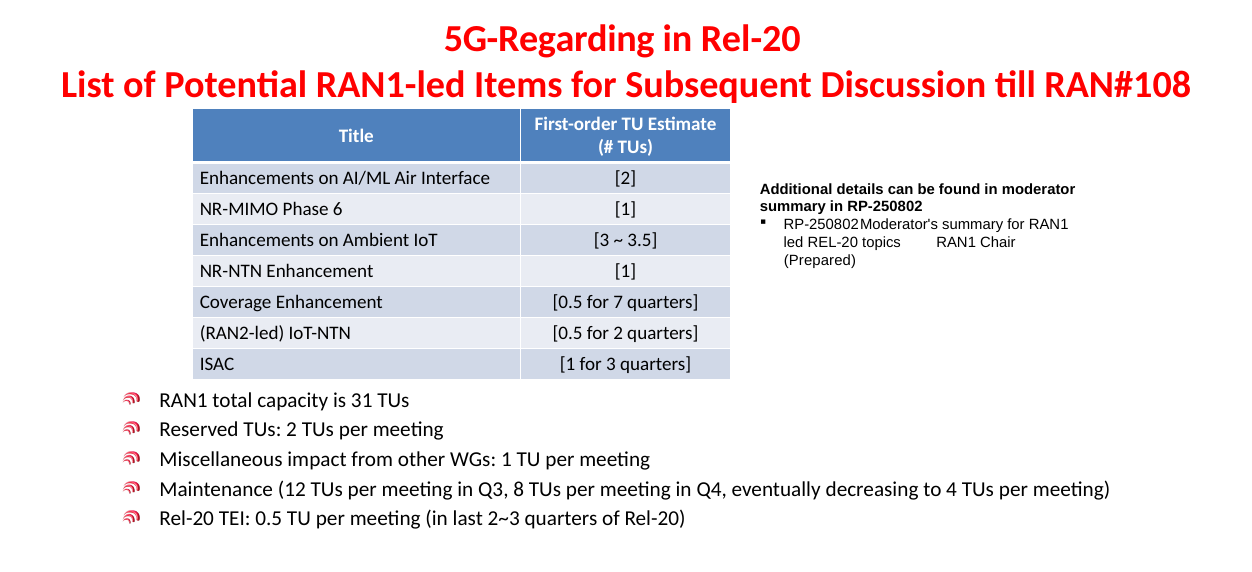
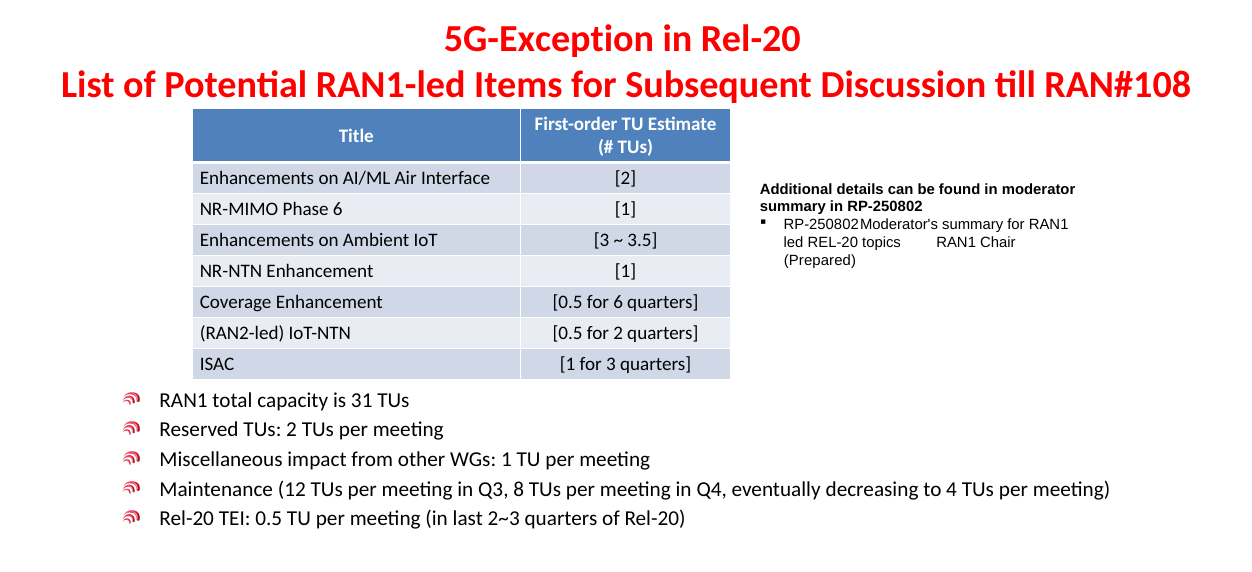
5G-Regarding: 5G-Regarding -> 5G-Exception
for 7: 7 -> 6
